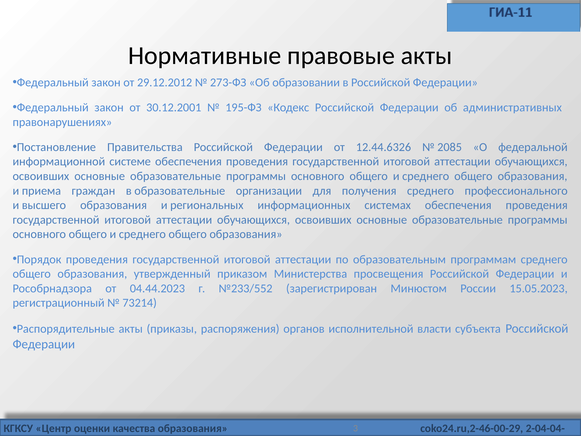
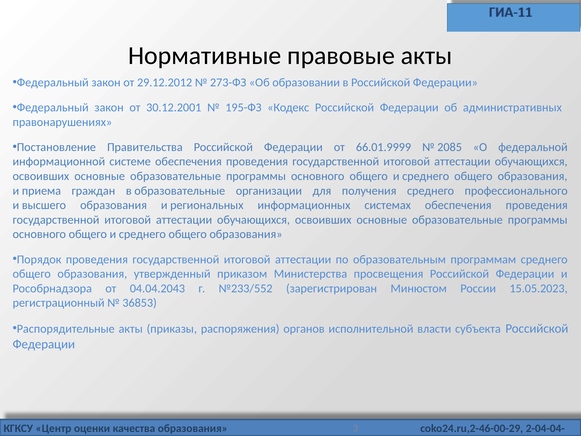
12.44.6326: 12.44.6326 -> 66.01.9999
04.44.2023: 04.44.2023 -> 04.04.2043
73214: 73214 -> 36853
